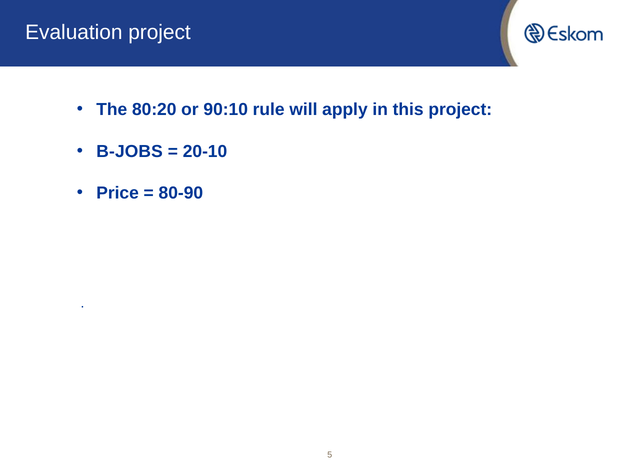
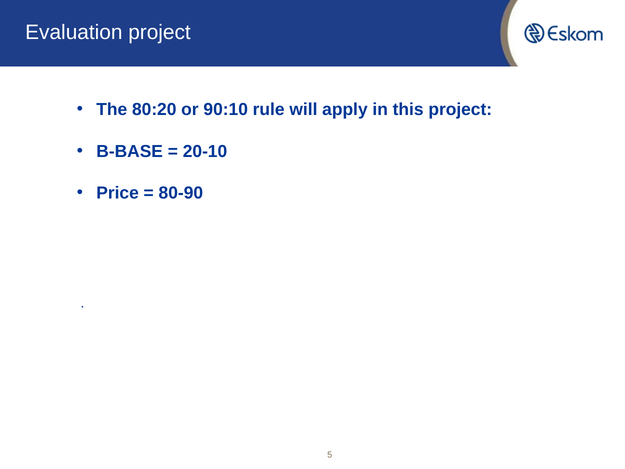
B-JOBS: B-JOBS -> B-BASE
